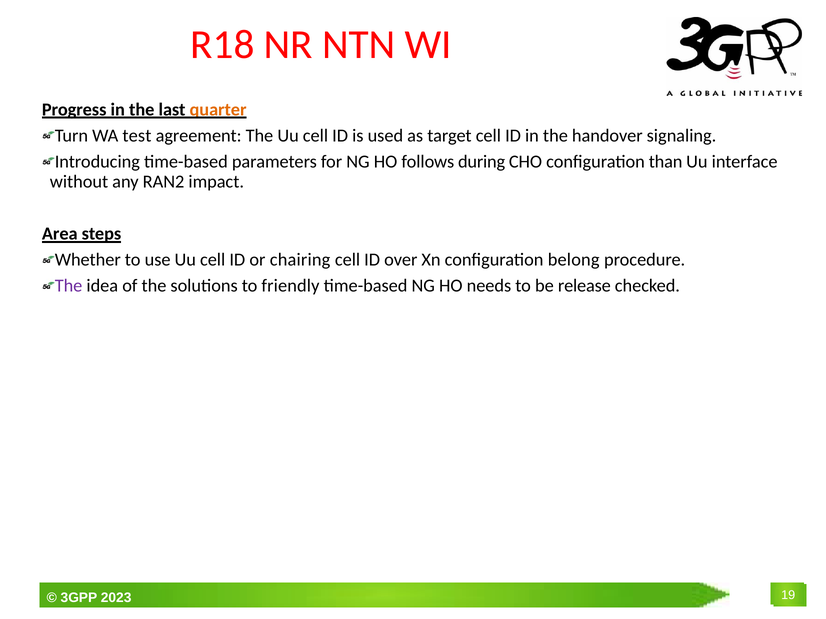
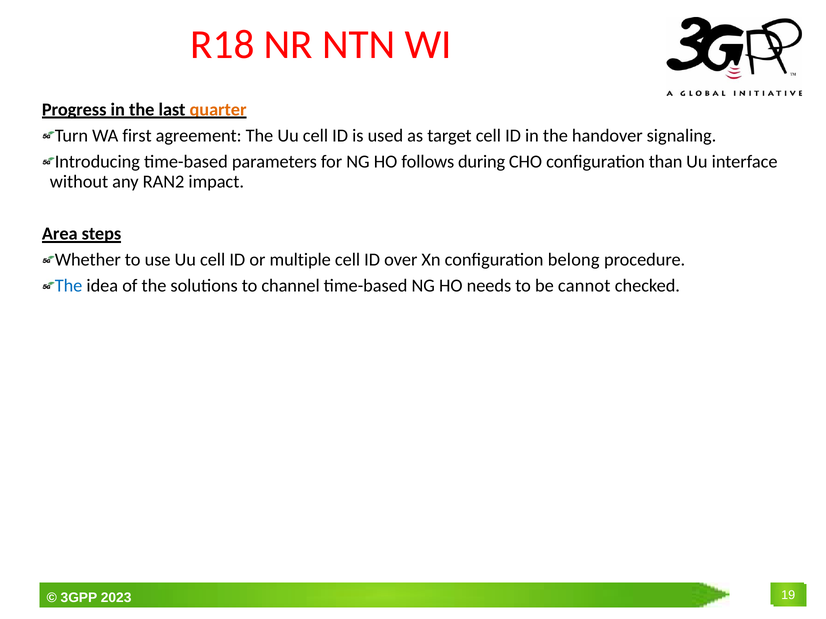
test: test -> first
chairing: chairing -> multiple
The at (69, 286) colour: purple -> blue
friendly: friendly -> channel
release: release -> cannot
